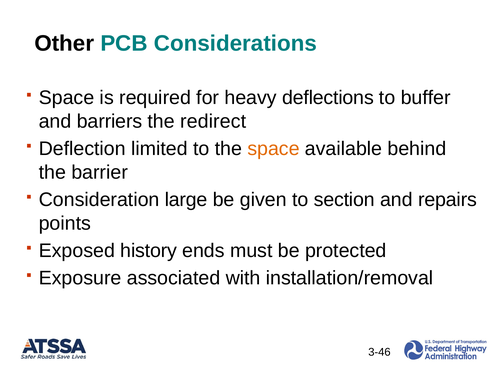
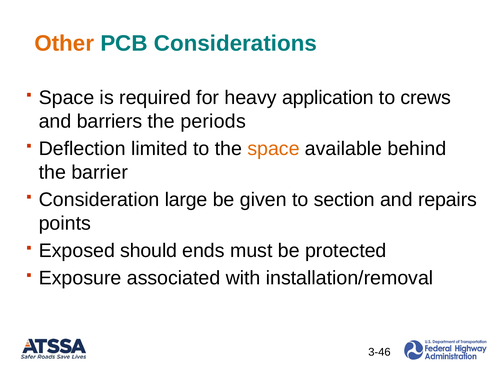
Other colour: black -> orange
deflections: deflections -> application
buffer: buffer -> crews
redirect: redirect -> periods
history: history -> should
